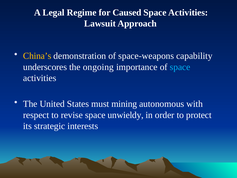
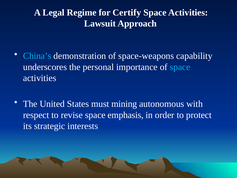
Caused: Caused -> Certify
China’s colour: yellow -> light blue
ongoing: ongoing -> personal
unwieldy: unwieldy -> emphasis
